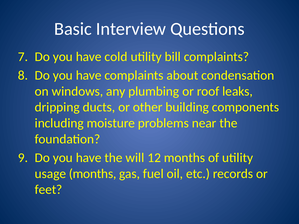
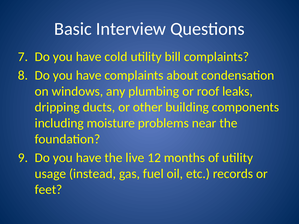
will: will -> live
usage months: months -> instead
